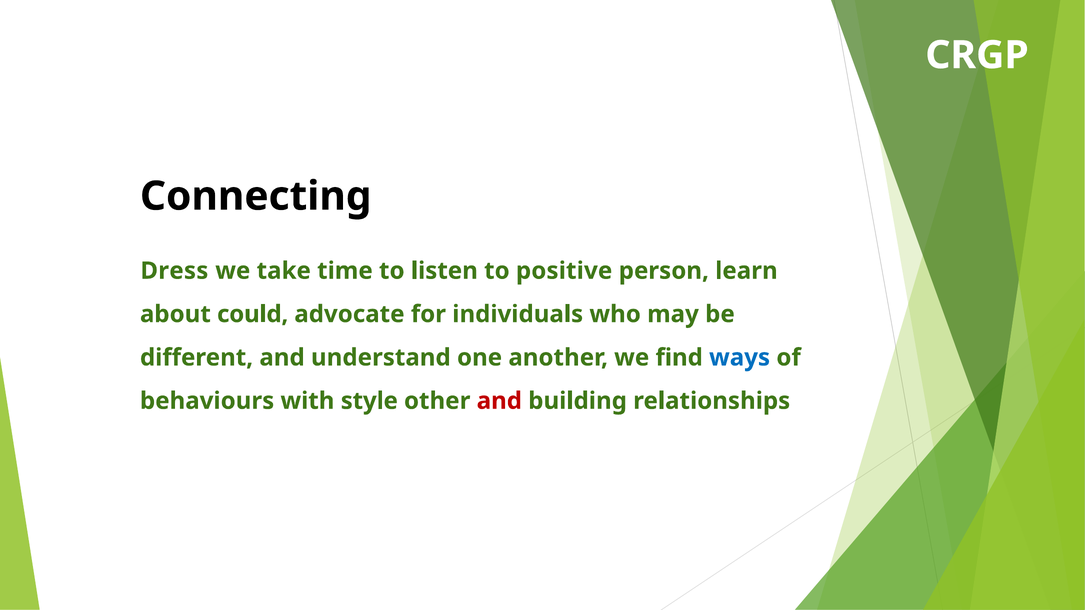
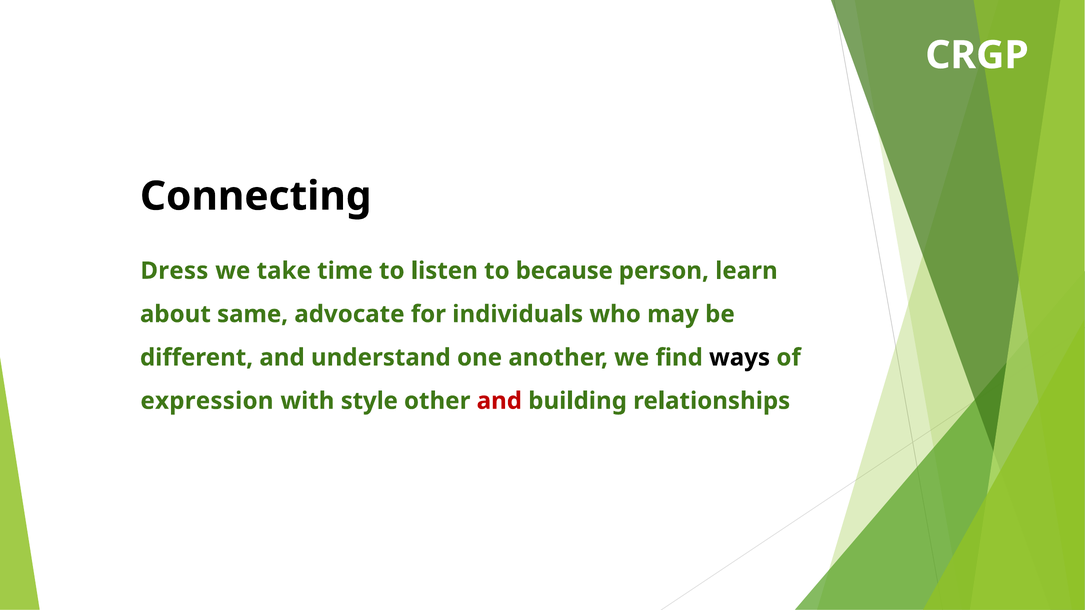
positive: positive -> because
could: could -> same
ways colour: blue -> black
behaviours: behaviours -> expression
